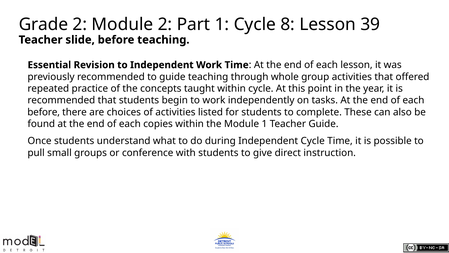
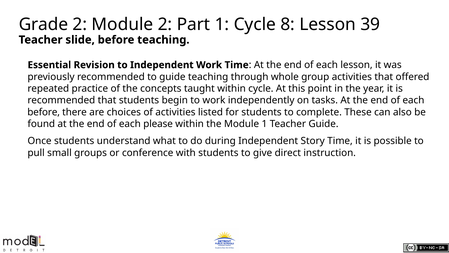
copies: copies -> please
Independent Cycle: Cycle -> Story
